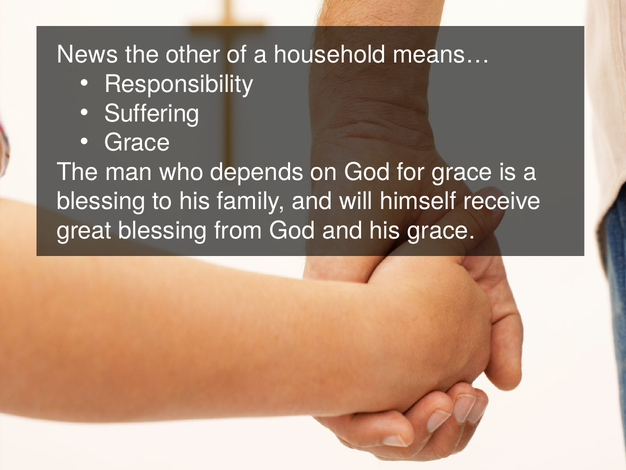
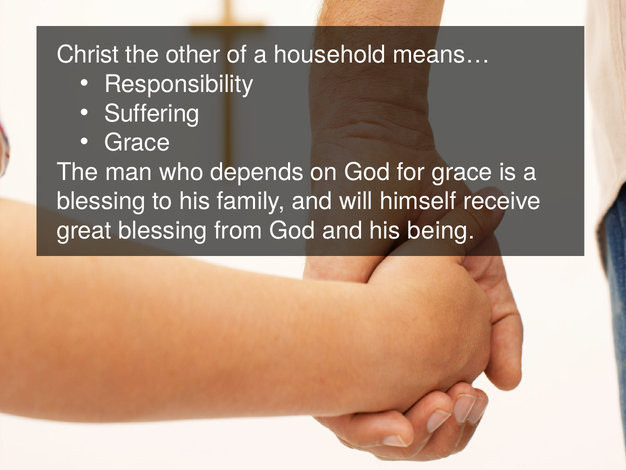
News: News -> Christ
his grace: grace -> being
